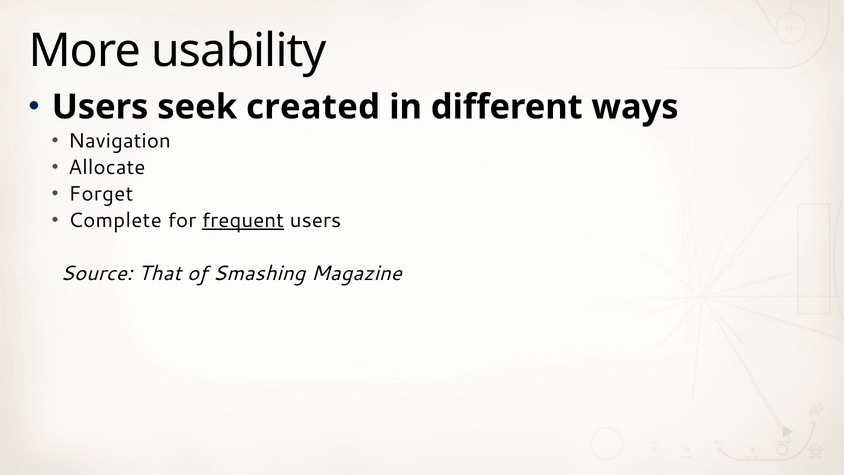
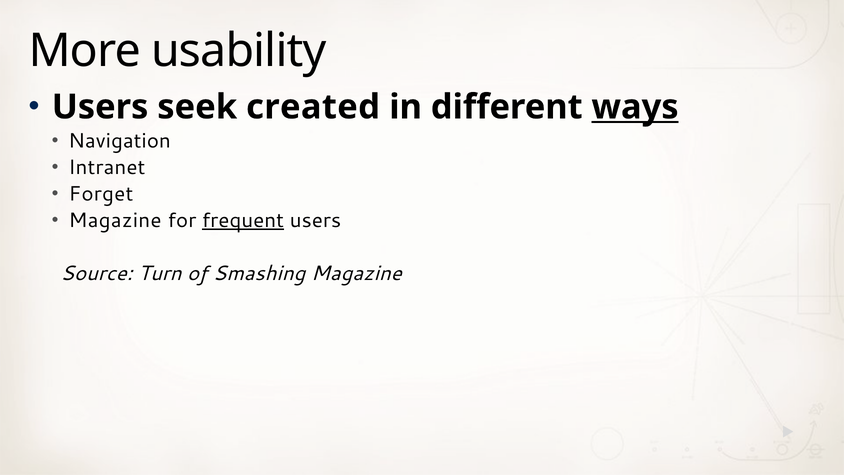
ways underline: none -> present
Allocate: Allocate -> Intranet
Complete at (115, 220): Complete -> Magazine
That: That -> Turn
